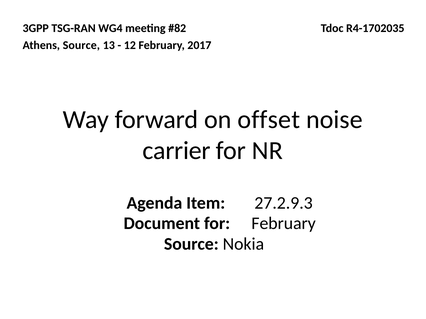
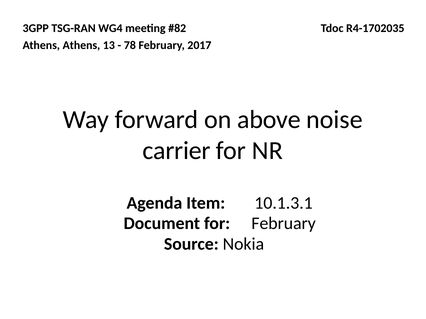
Athens Source: Source -> Athens
12: 12 -> 78
offset: offset -> above
27.2.9.3: 27.2.9.3 -> 10.1.3.1
